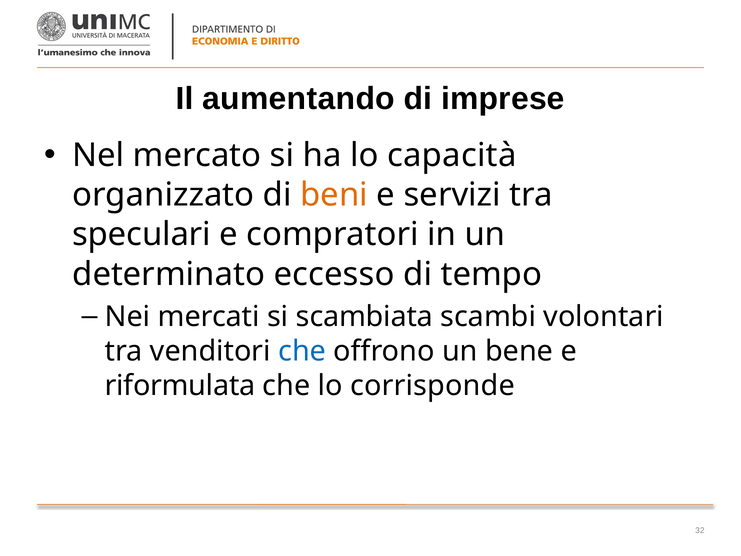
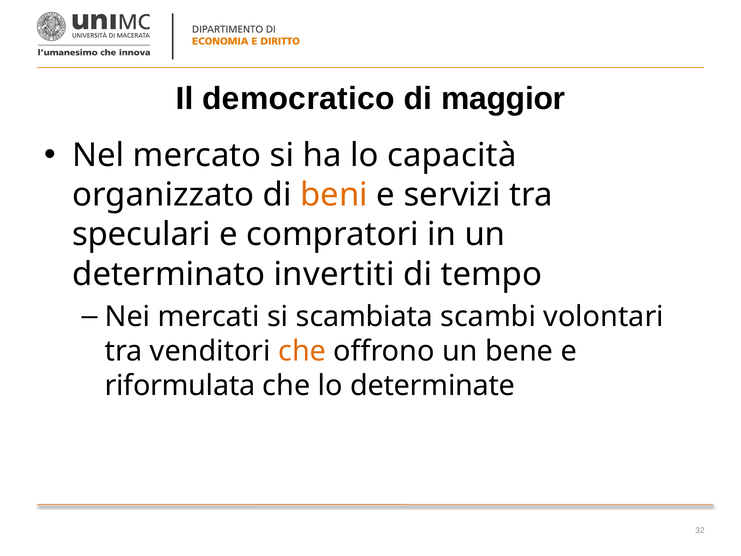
aumentando: aumentando -> democratico
imprese: imprese -> maggior
eccesso: eccesso -> invertiti
che at (302, 351) colour: blue -> orange
corrisponde: corrisponde -> determinate
